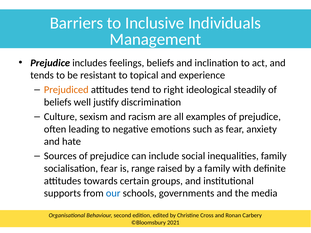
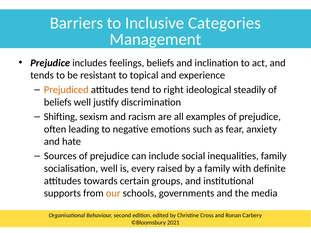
Individuals: Individuals -> Categories
Culture: Culture -> Shifting
socialisation fear: fear -> well
range: range -> every
our colour: blue -> orange
